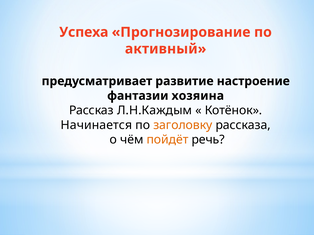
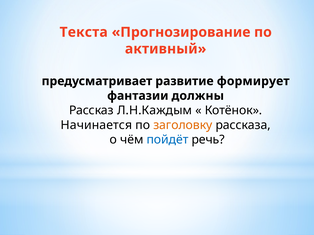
Успеха: Успеха -> Текста
настроение: настроение -> формирует
хозяина: хозяина -> должны
пойдёт colour: orange -> blue
